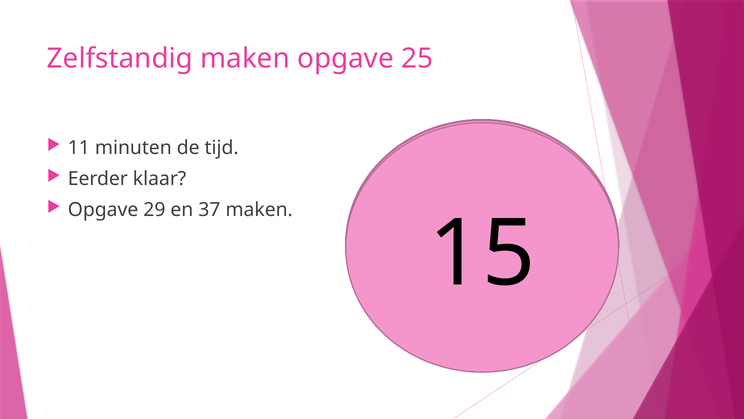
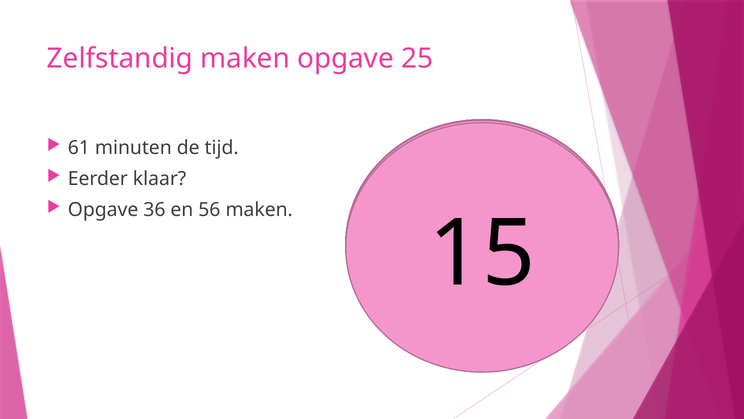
11 at (79, 148): 11 -> 61
29: 29 -> 36
37: 37 -> 56
